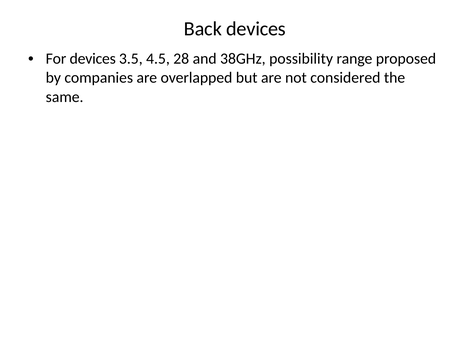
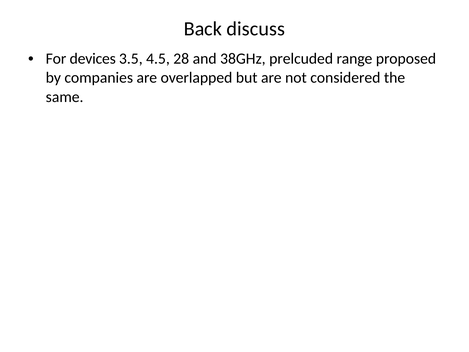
Back devices: devices -> discuss
possibility: possibility -> prelcuded
